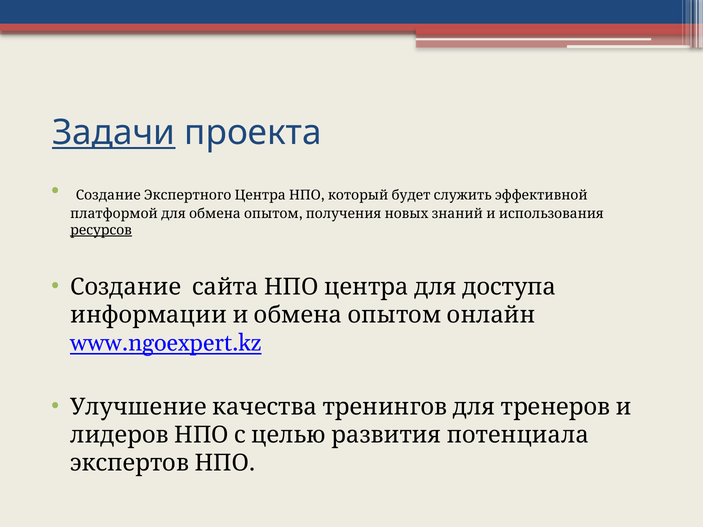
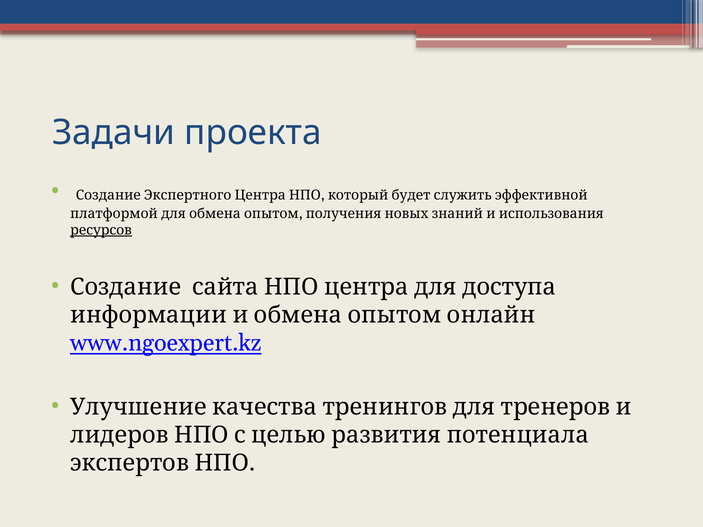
Задачи underline: present -> none
